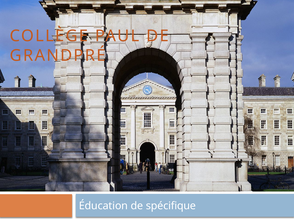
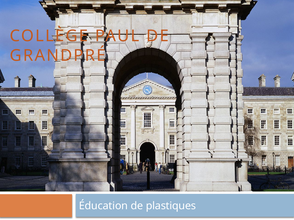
spécifique: spécifique -> plastiques
